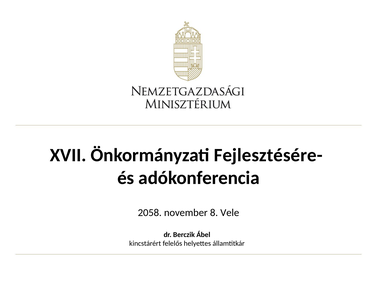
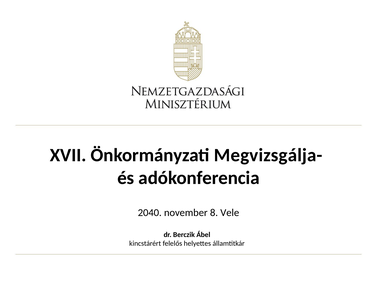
Fejlesztésére-: Fejlesztésére- -> Megvizsgálja-
2058: 2058 -> 2040
